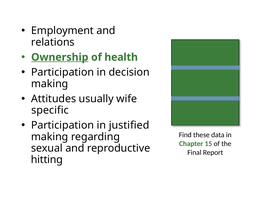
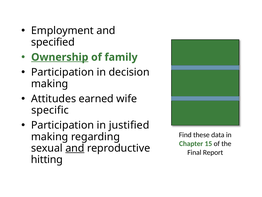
relations: relations -> specified
health: health -> family
usually: usually -> earned
and at (75, 148) underline: none -> present
